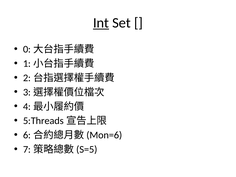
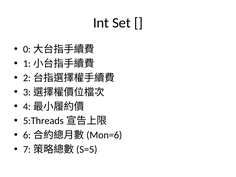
Int underline: present -> none
